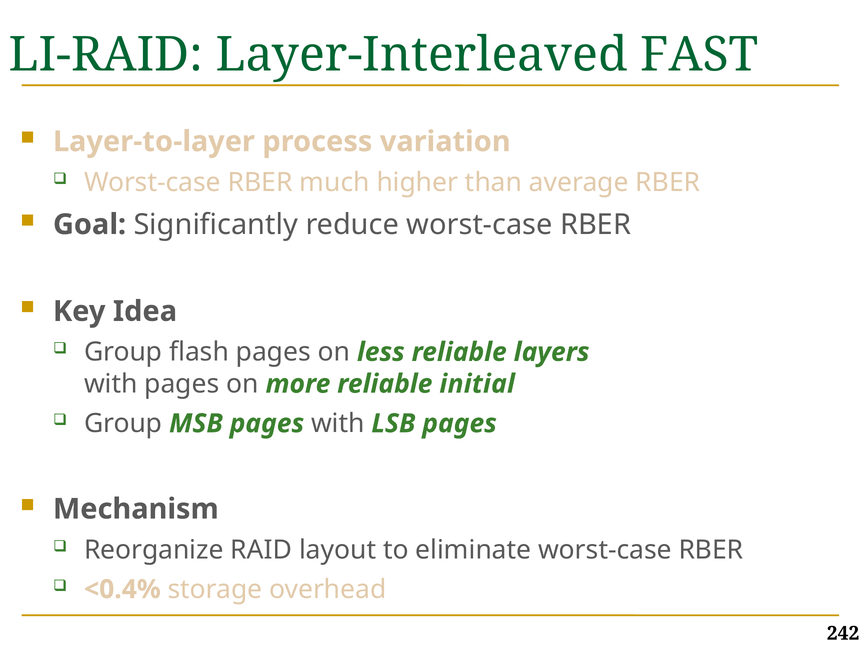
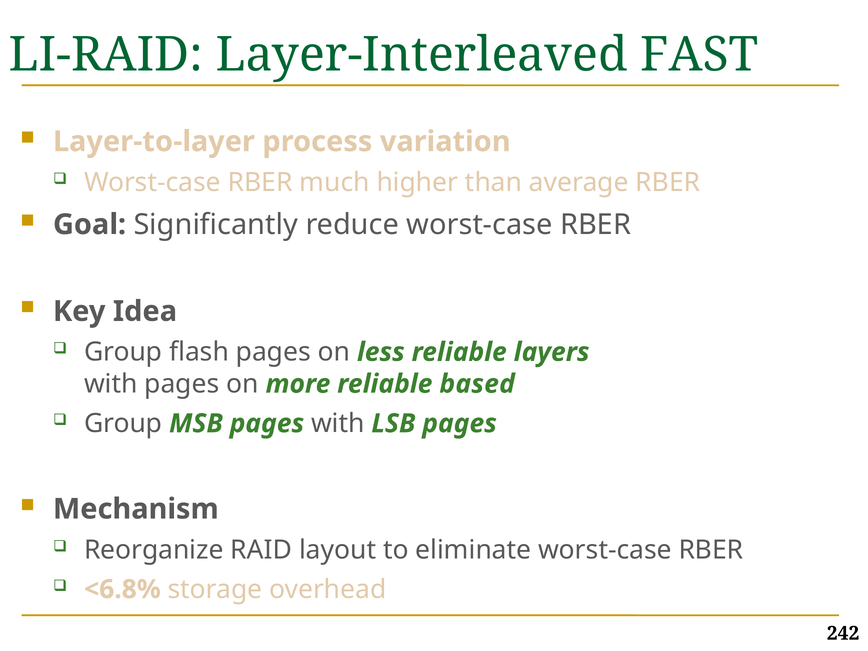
initial: initial -> based
<0.4%: <0.4% -> <6.8%
